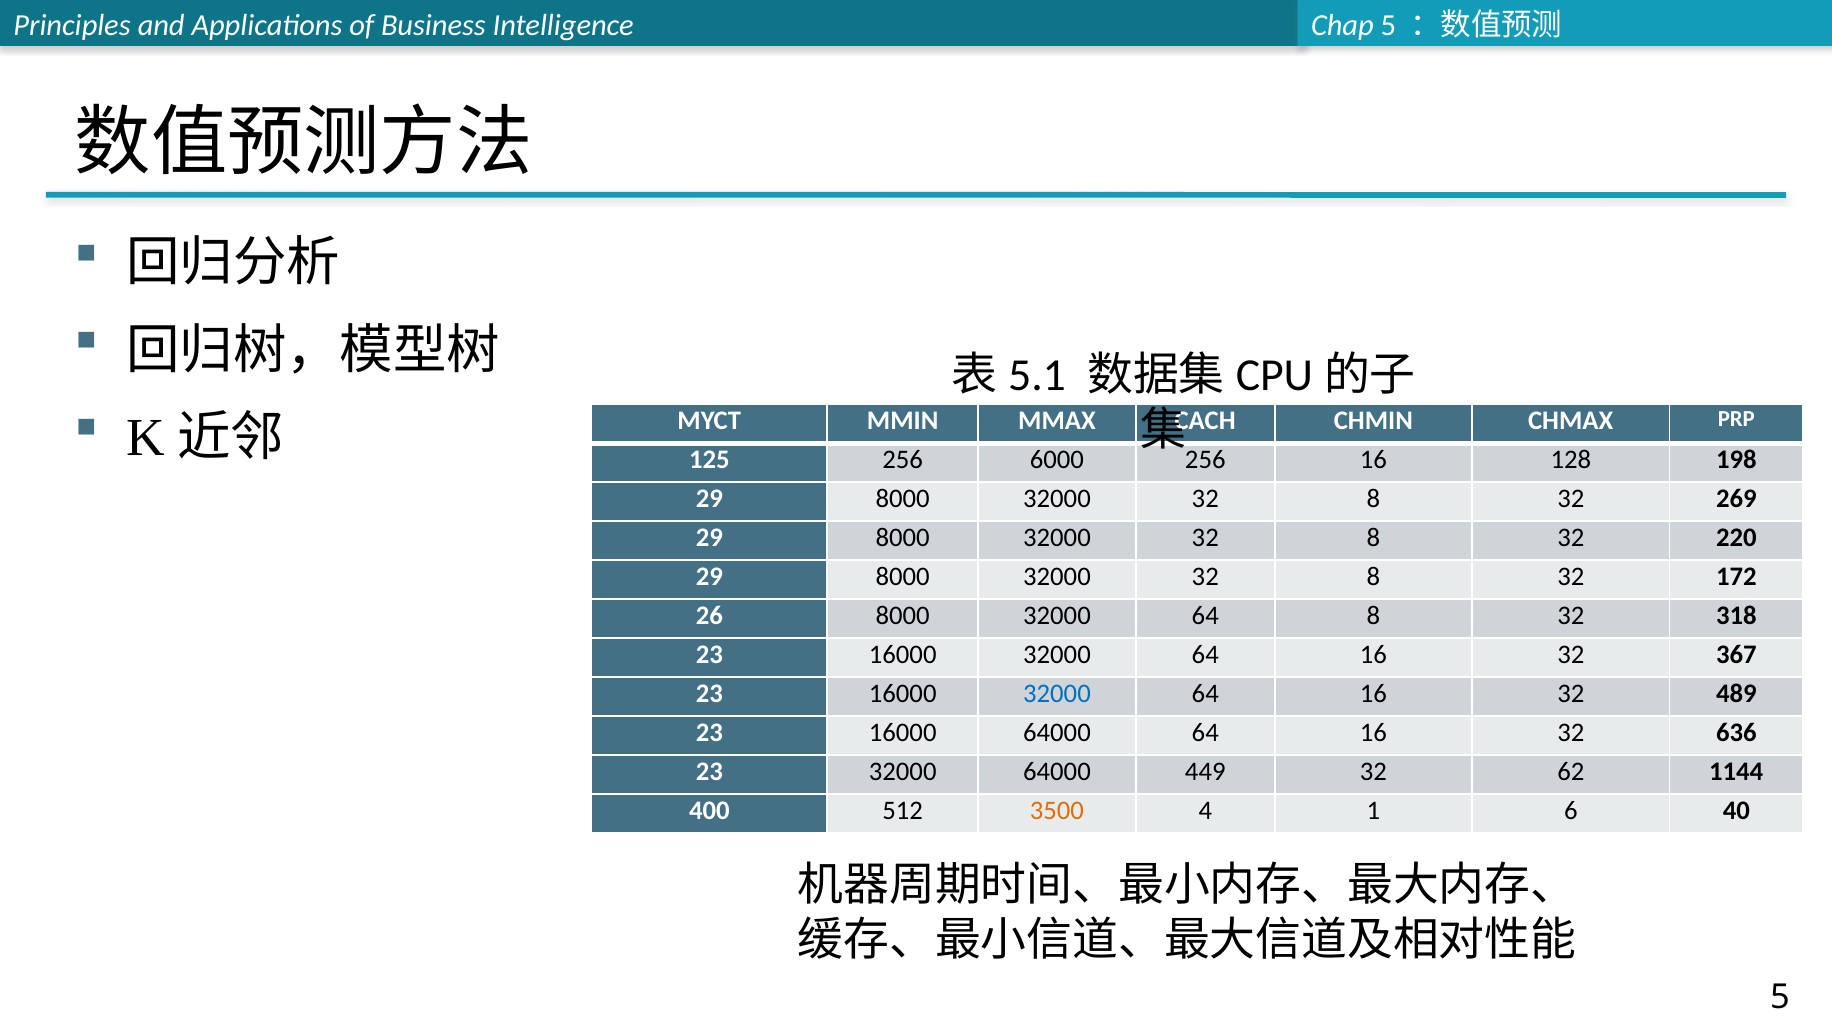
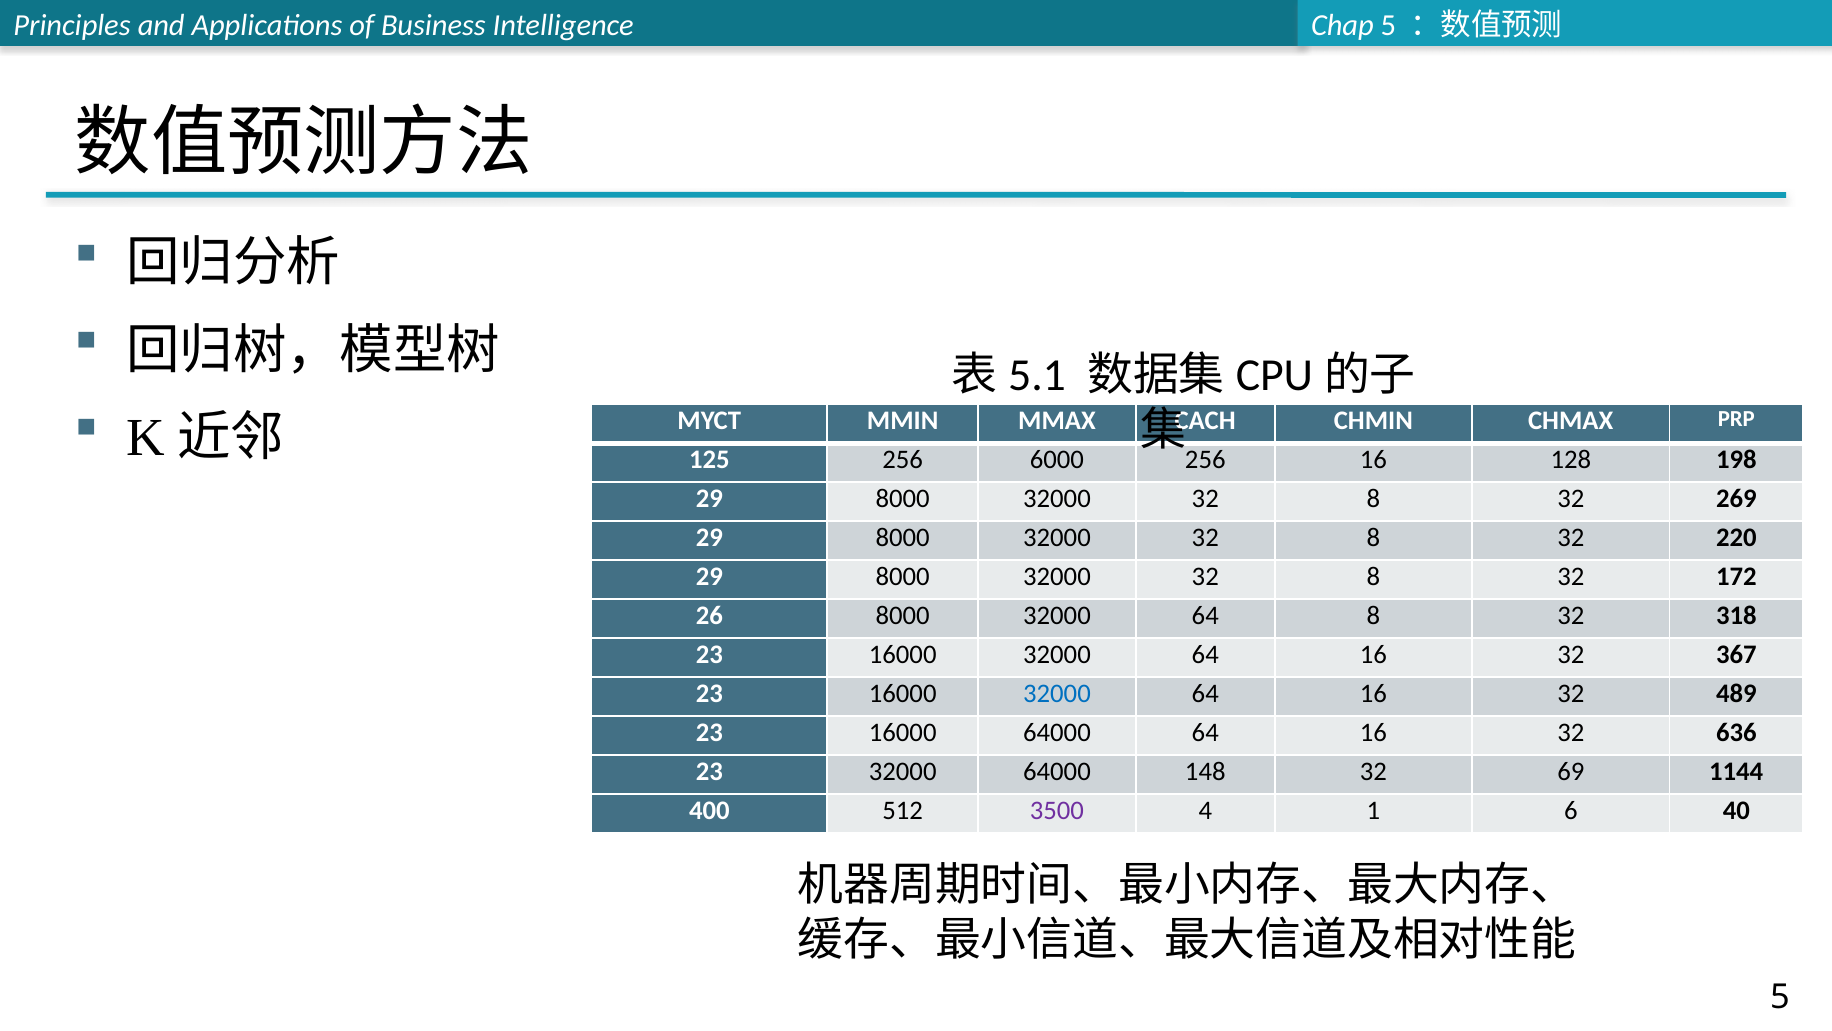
449: 449 -> 148
62: 62 -> 69
3500 colour: orange -> purple
